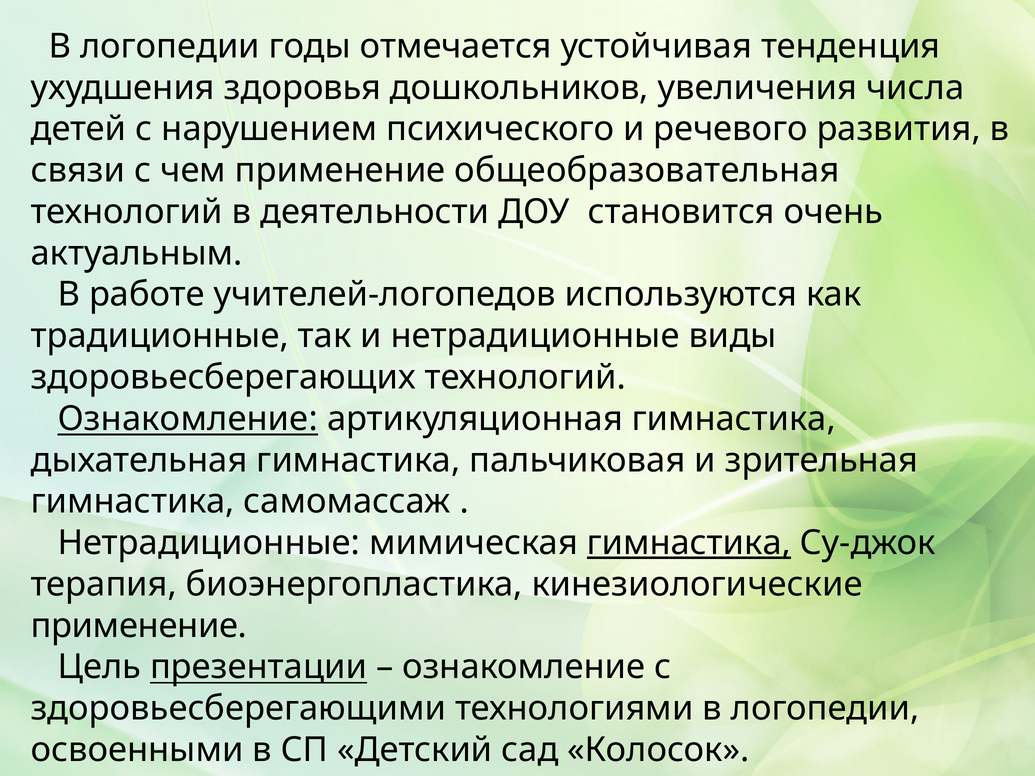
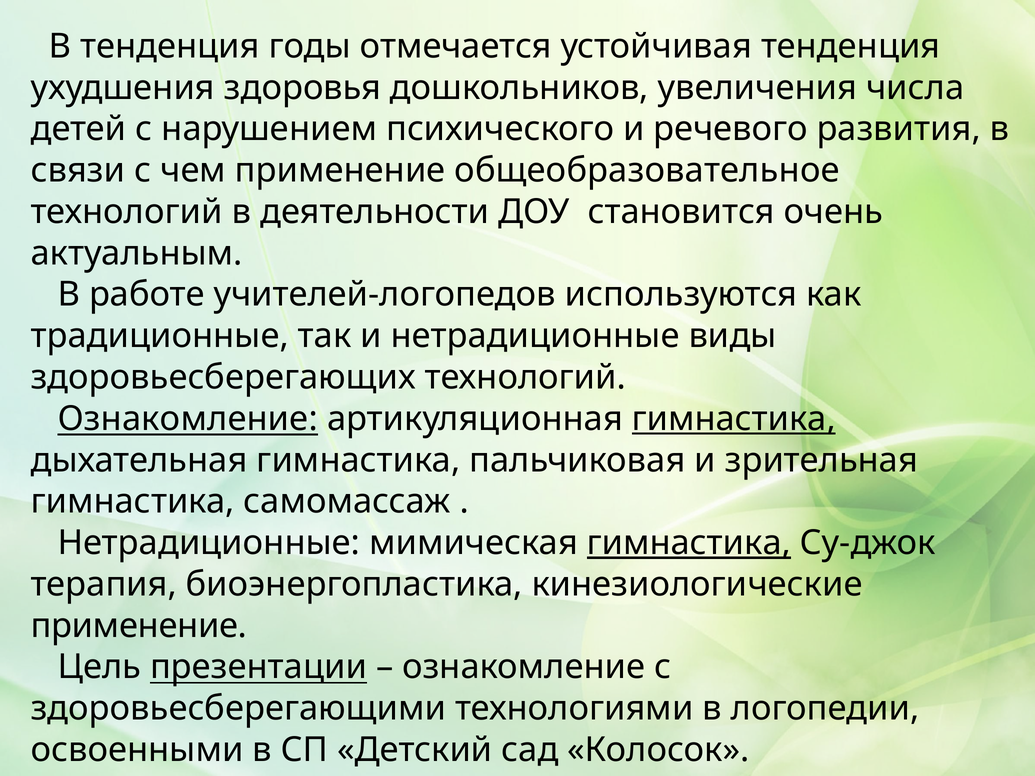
логопедии at (170, 46): логопедии -> тенденция
общеобразовательная: общеобразовательная -> общеобразовательное
гимнастика at (734, 419) underline: none -> present
